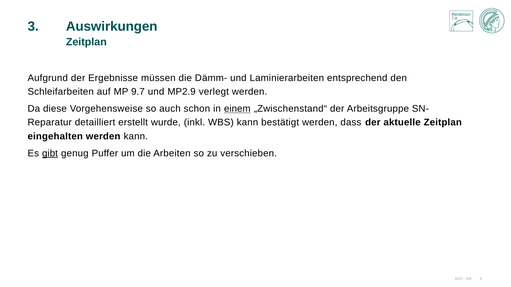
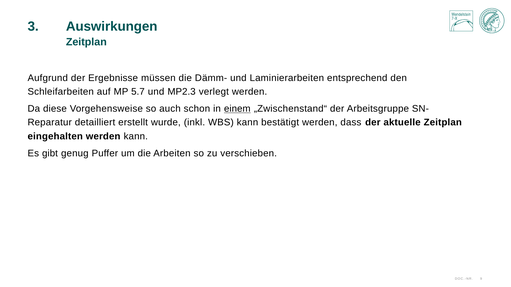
9.7: 9.7 -> 5.7
MP2.9: MP2.9 -> MP2.3
gibt underline: present -> none
